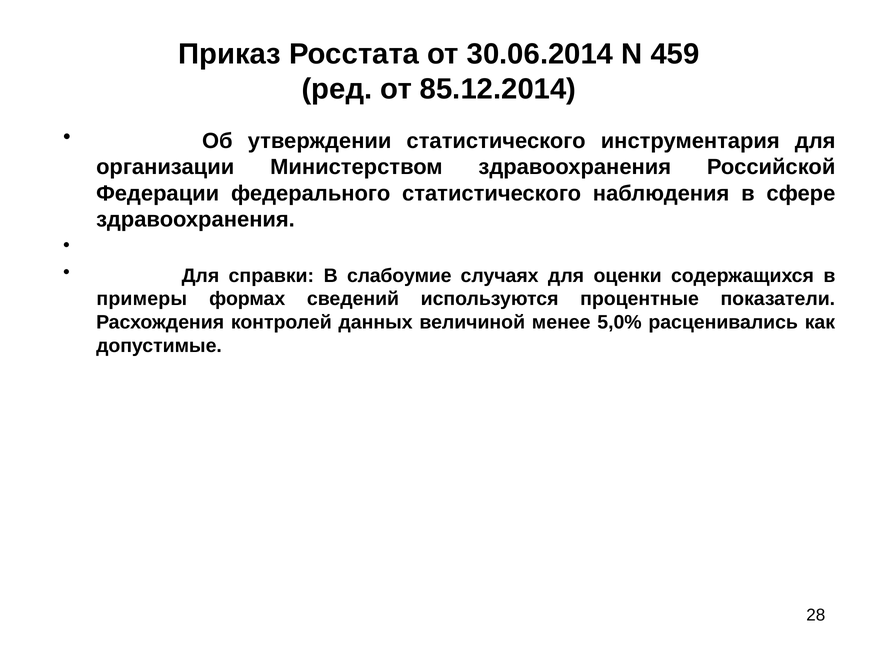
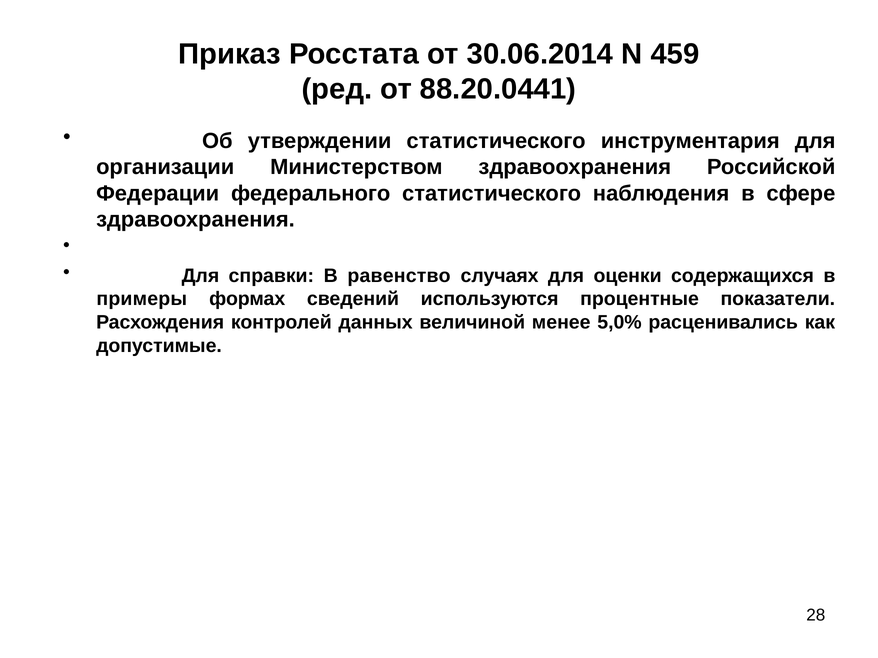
85.12.2014: 85.12.2014 -> 88.20.0441
слабоумие: слабоумие -> равенство
